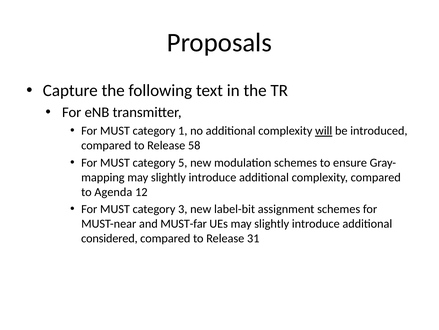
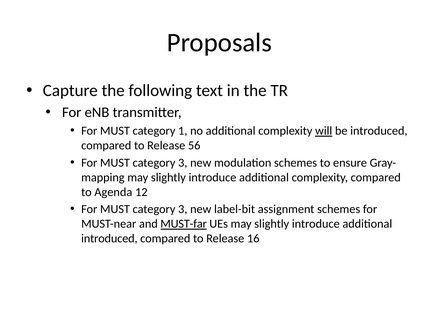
58: 58 -> 56
5 at (183, 162): 5 -> 3
MUST-far underline: none -> present
considered at (109, 238): considered -> introduced
31: 31 -> 16
